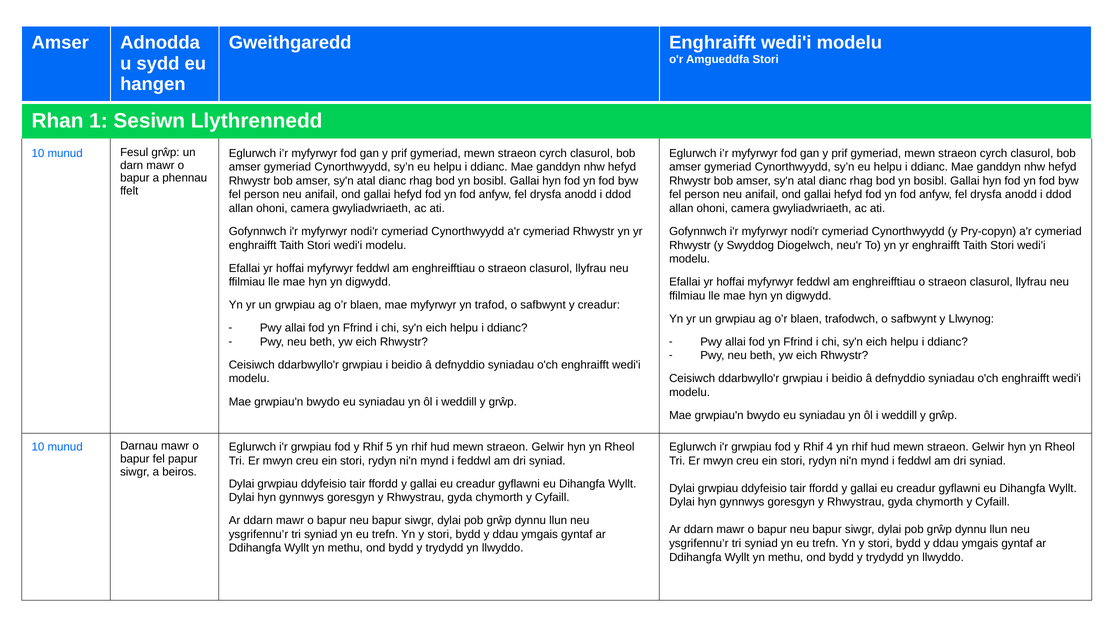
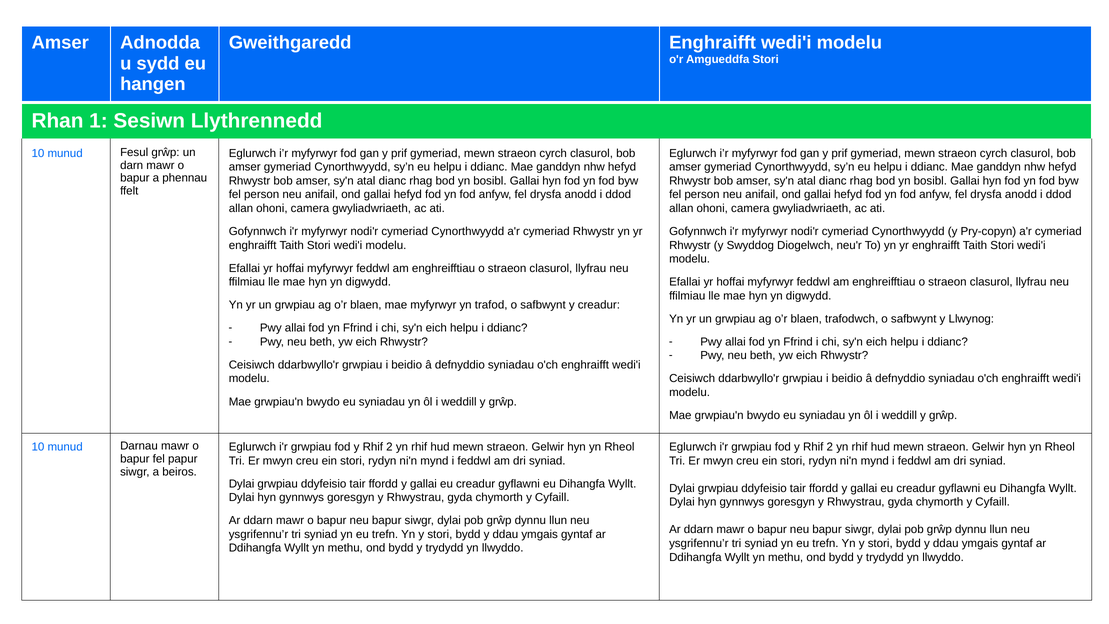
5 at (389, 447): 5 -> 2
4 at (830, 447): 4 -> 2
